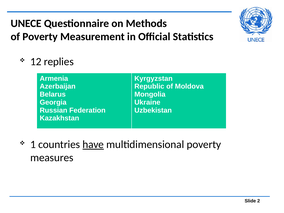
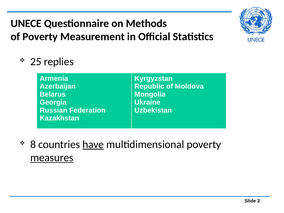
12: 12 -> 25
1: 1 -> 8
measures underline: none -> present
